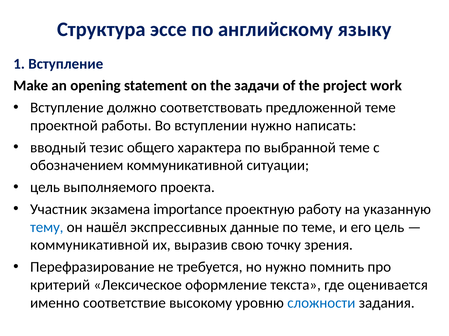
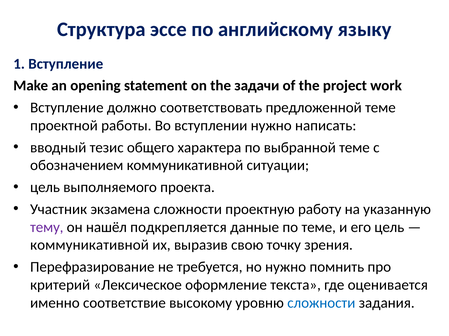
экзамена importance: importance -> сложности
тему colour: blue -> purple
экспрессивных: экспрессивных -> подкрепляется
